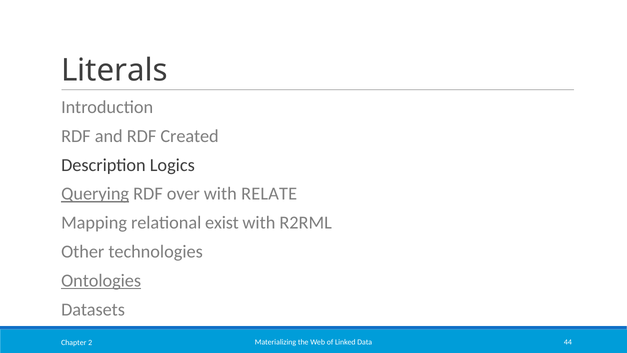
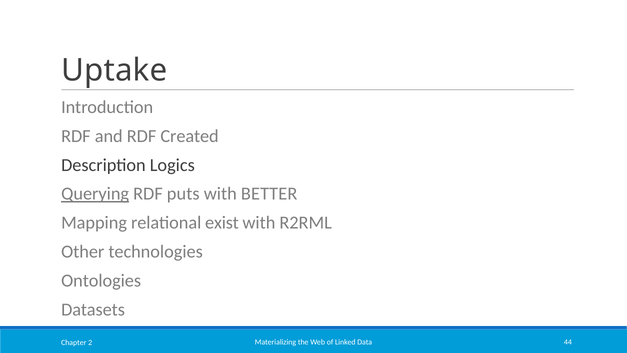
Literals: Literals -> Uptake
over: over -> puts
RELATE: RELATE -> BETTER
Ontologies underline: present -> none
